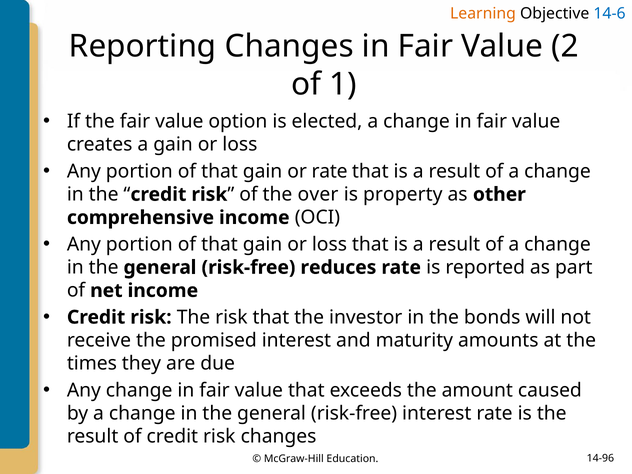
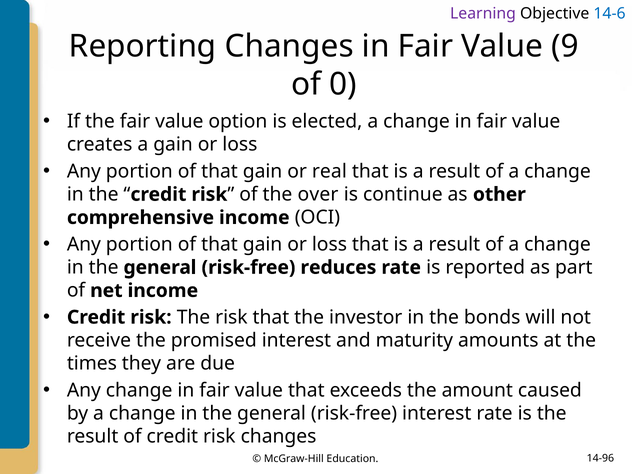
Learning colour: orange -> purple
2: 2 -> 9
1: 1 -> 0
or rate: rate -> real
property: property -> continue
